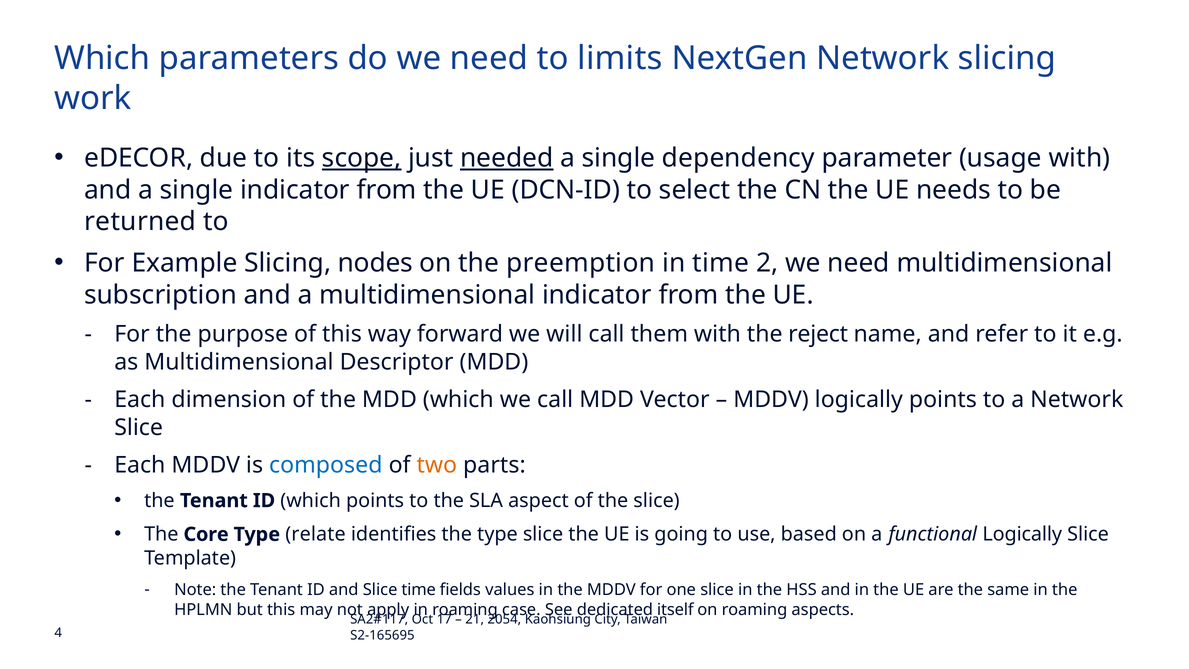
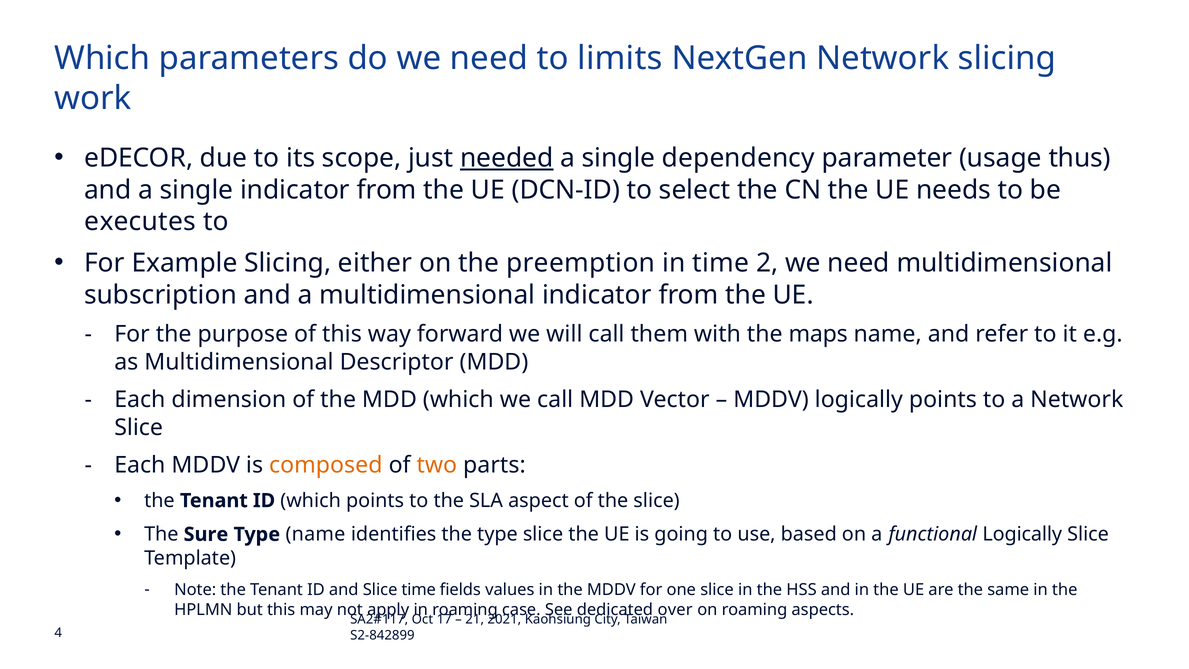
scope underline: present -> none
usage with: with -> thus
returned: returned -> executes
nodes: nodes -> either
reject: reject -> maps
composed colour: blue -> orange
Core: Core -> Sure
Type relate: relate -> name
itself: itself -> over
2054: 2054 -> 2021
S2-165695: S2-165695 -> S2-842899
